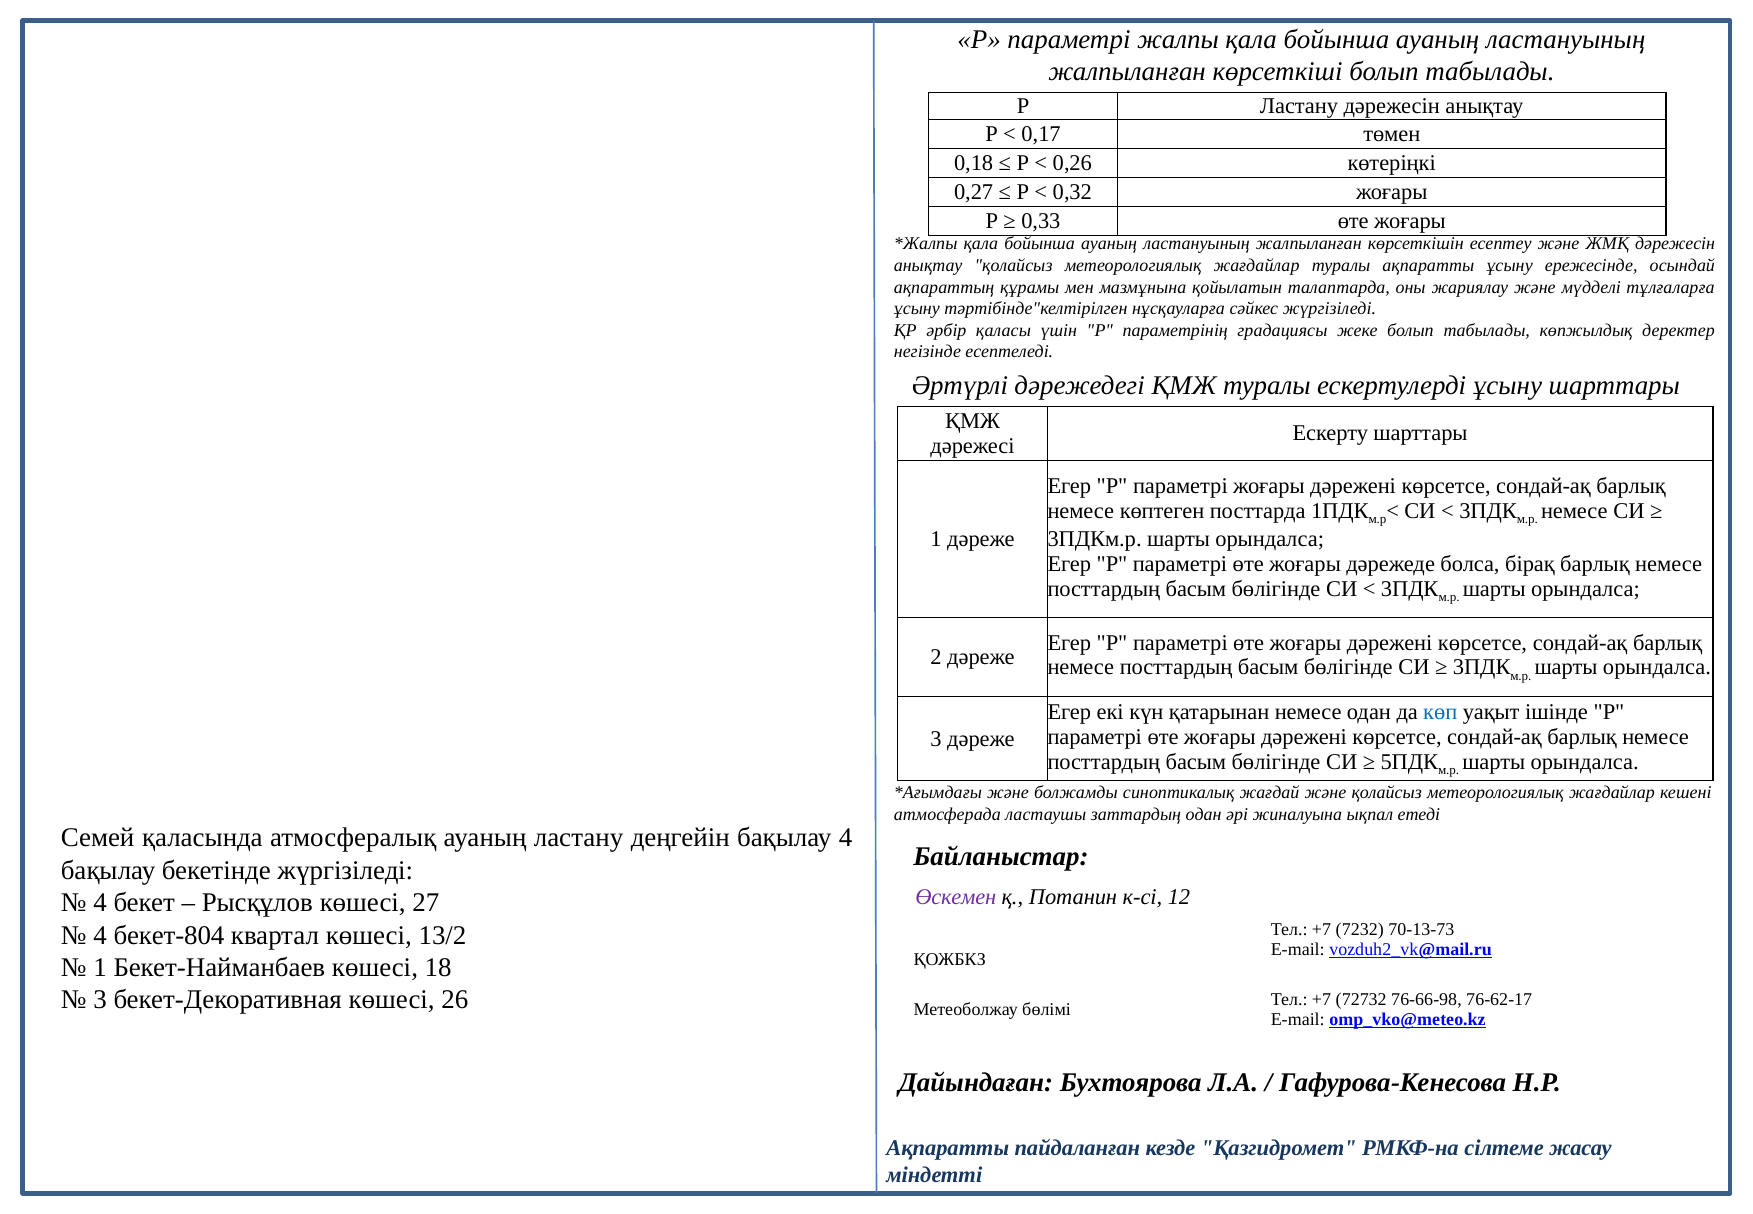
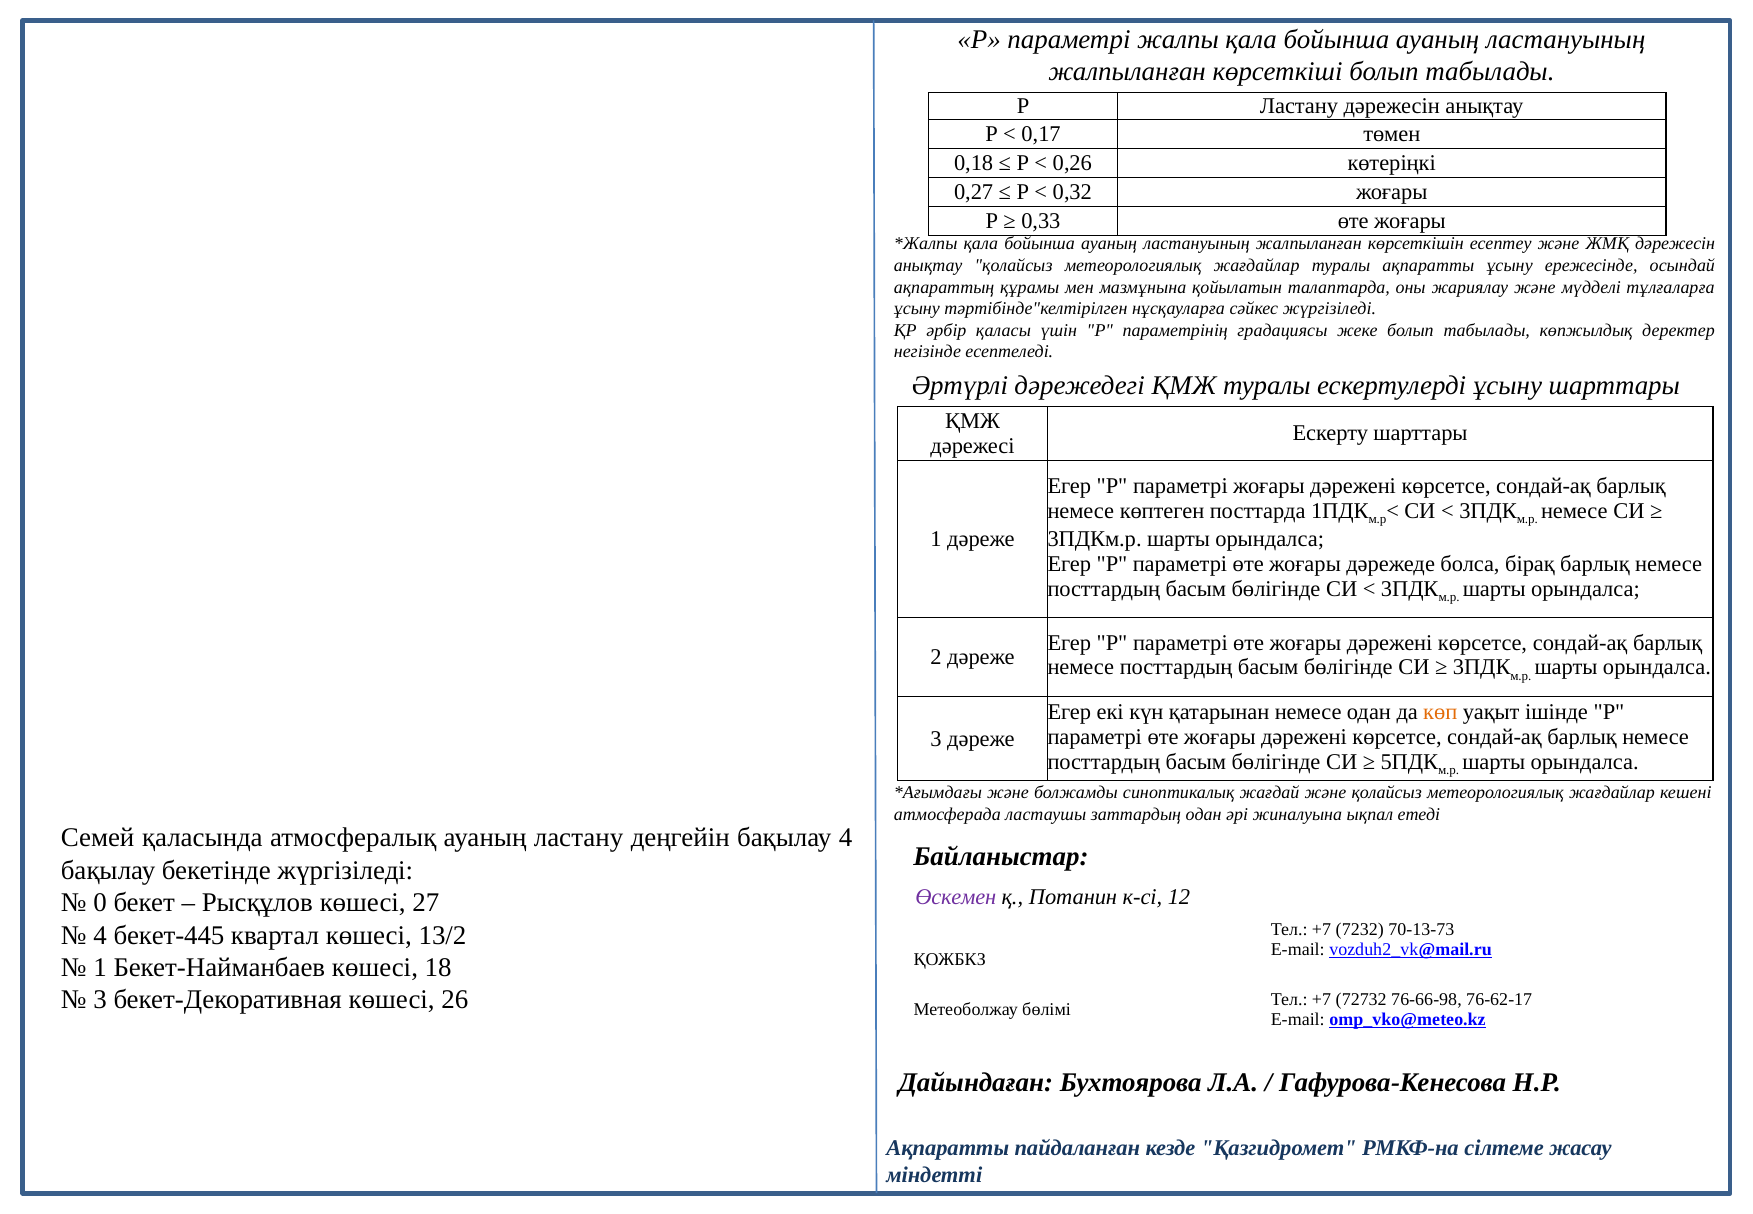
көп colour: blue -> orange
4 at (100, 902): 4 -> 0
бекет-804: бекет-804 -> бекет-445
